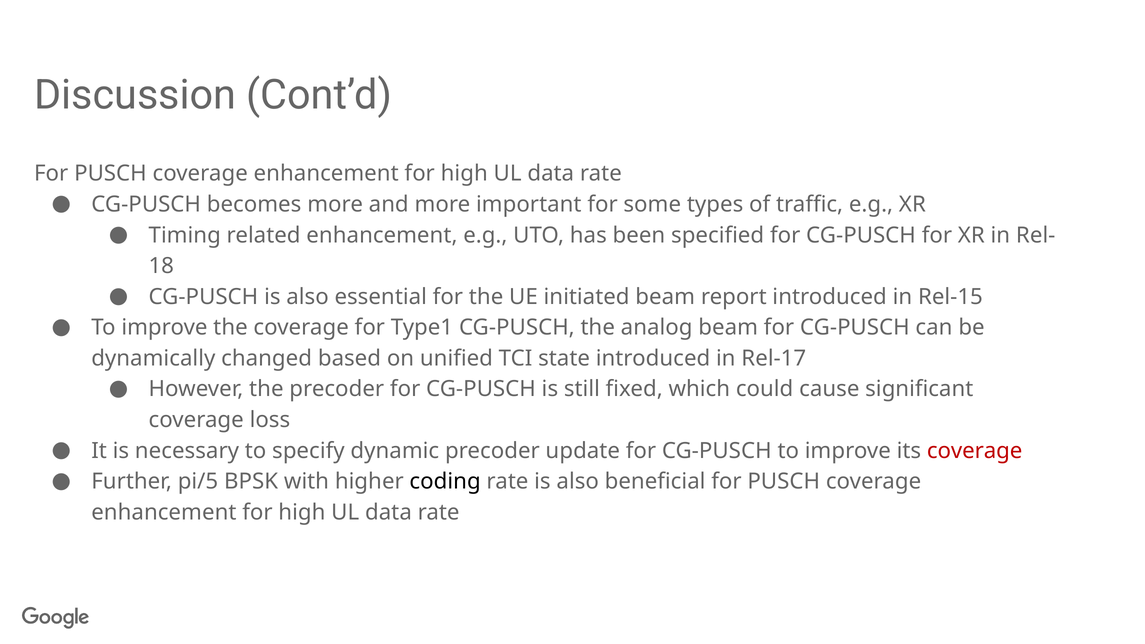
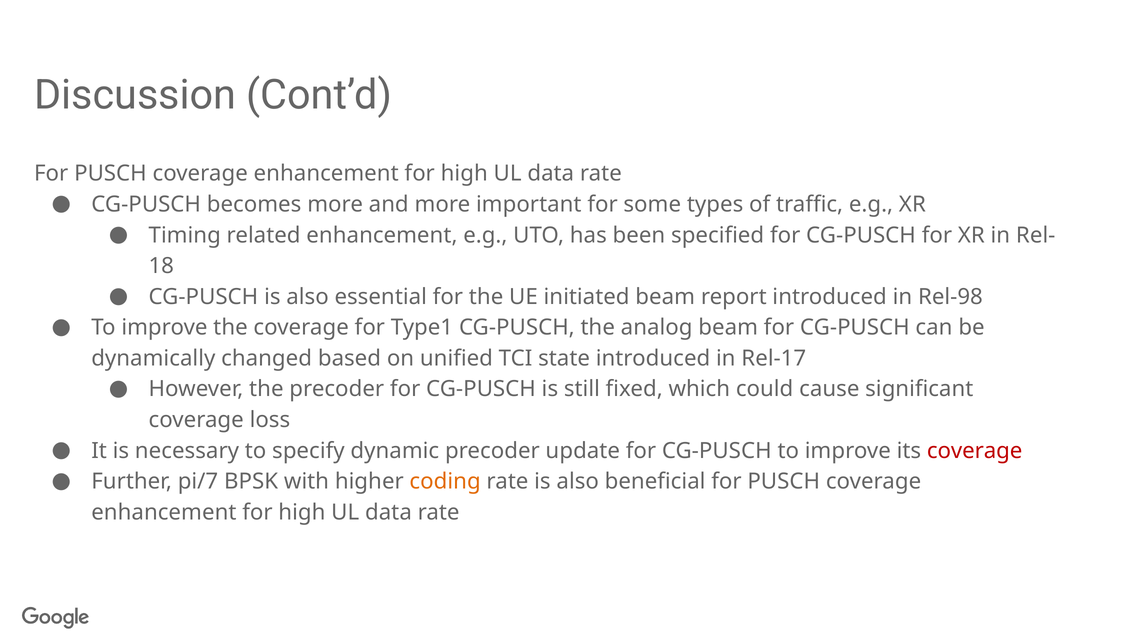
Rel-15: Rel-15 -> Rel-98
pi/5: pi/5 -> pi/7
coding colour: black -> orange
